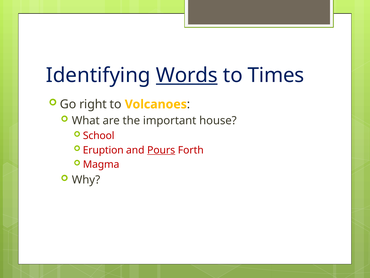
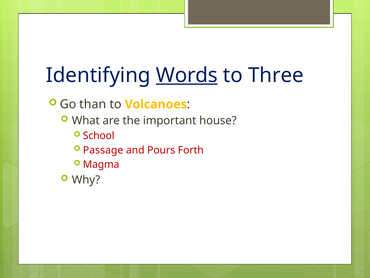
Times: Times -> Three
right: right -> than
Eruption: Eruption -> Passage
Pours underline: present -> none
